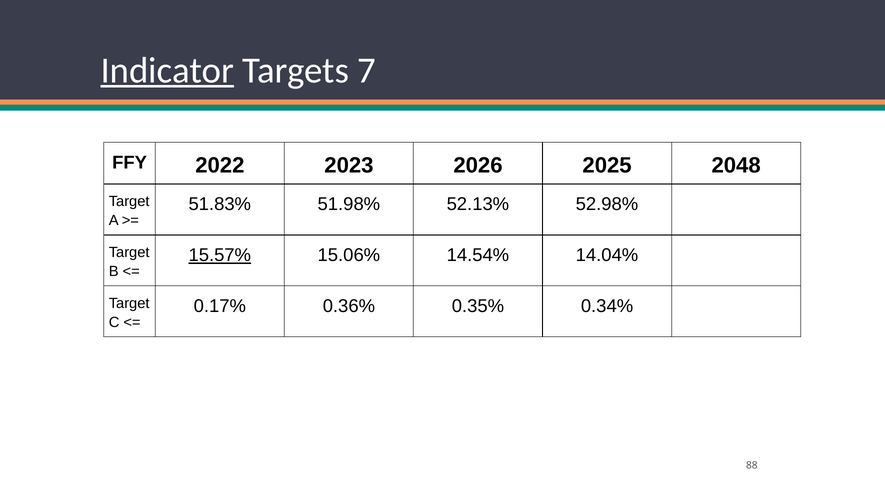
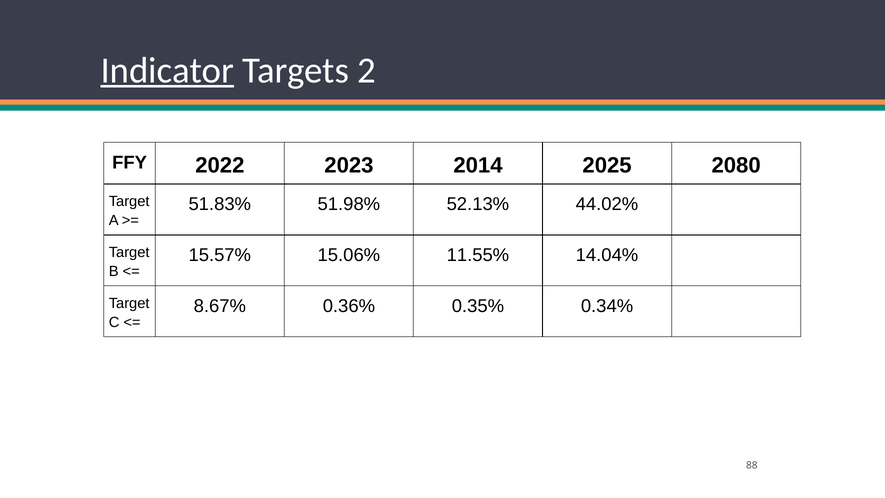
7: 7 -> 2
2026: 2026 -> 2014
2048: 2048 -> 2080
52.98%: 52.98% -> 44.02%
15.57% underline: present -> none
14.54%: 14.54% -> 11.55%
0.17%: 0.17% -> 8.67%
